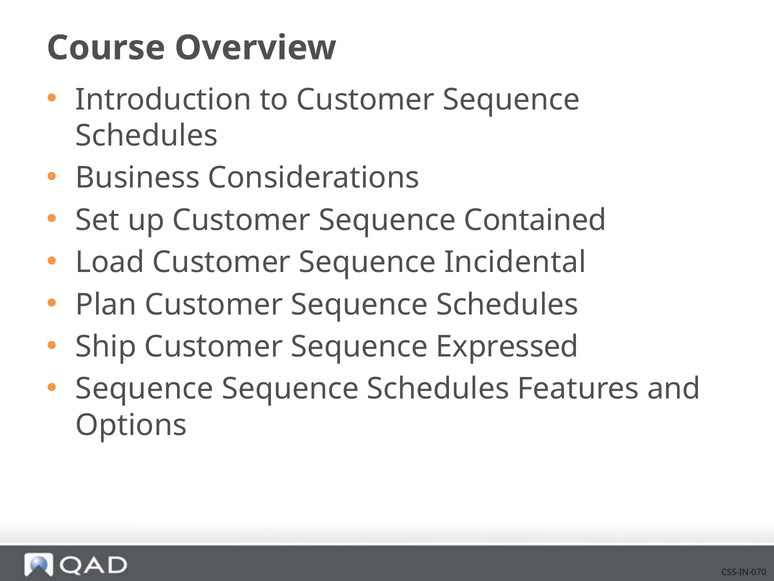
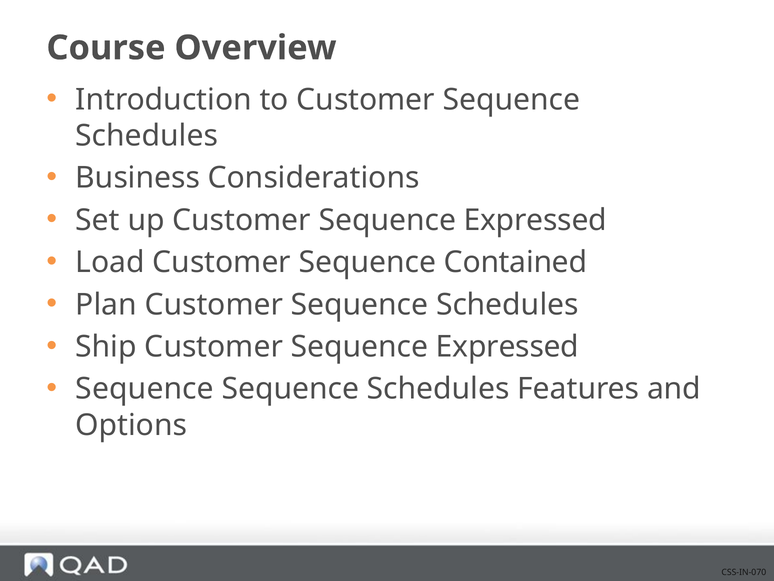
up Customer Sequence Contained: Contained -> Expressed
Incidental: Incidental -> Contained
